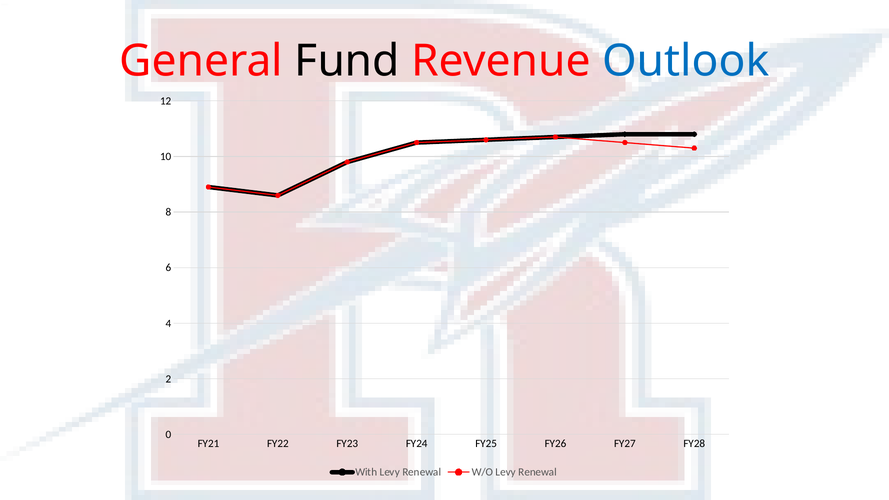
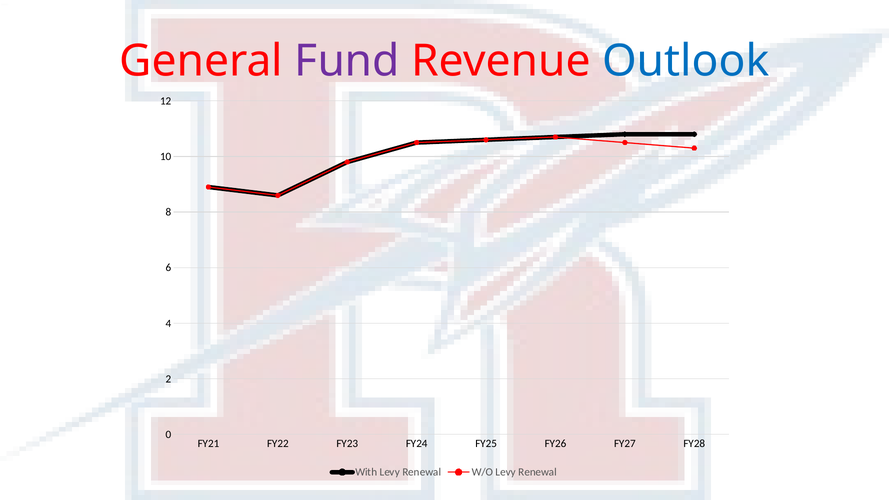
Fund colour: black -> purple
